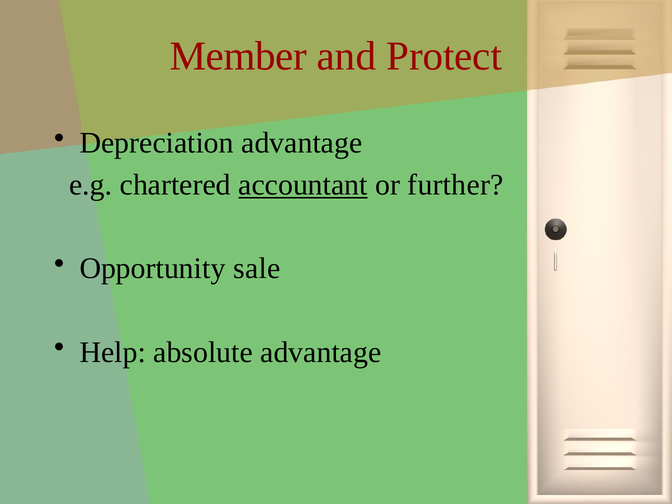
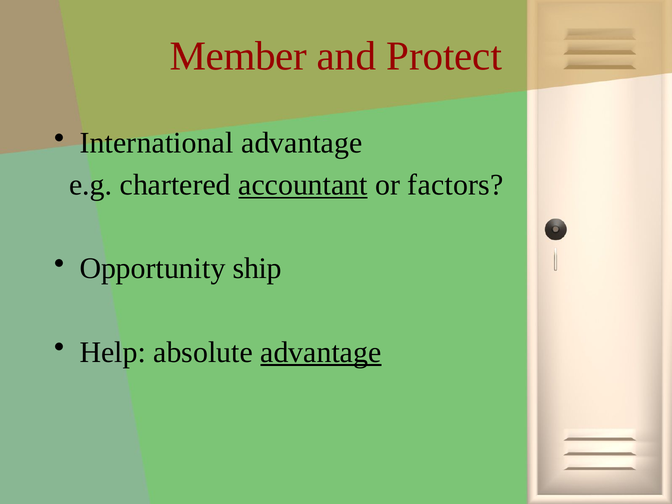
Depreciation: Depreciation -> International
further: further -> factors
sale: sale -> ship
advantage at (321, 352) underline: none -> present
